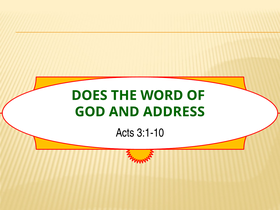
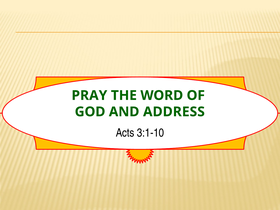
DOES: DOES -> PRAY
